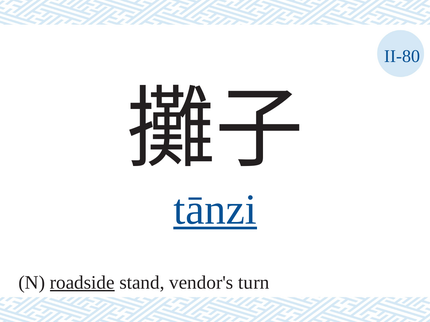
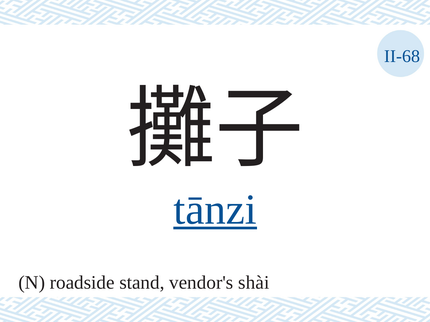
II-80: II-80 -> II-68
roadside underline: present -> none
turn: turn -> shài
